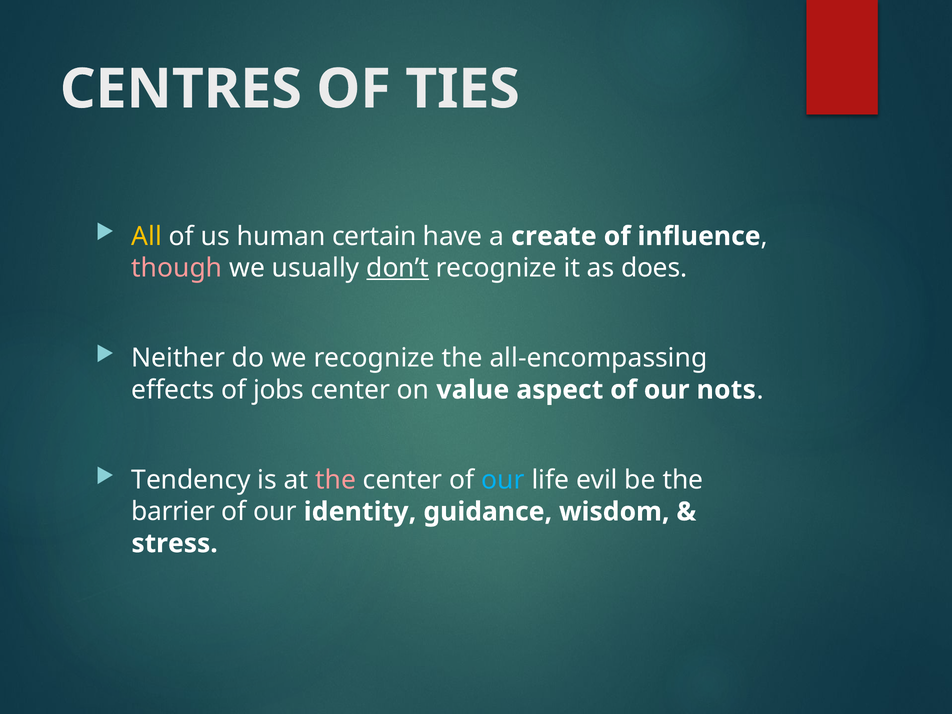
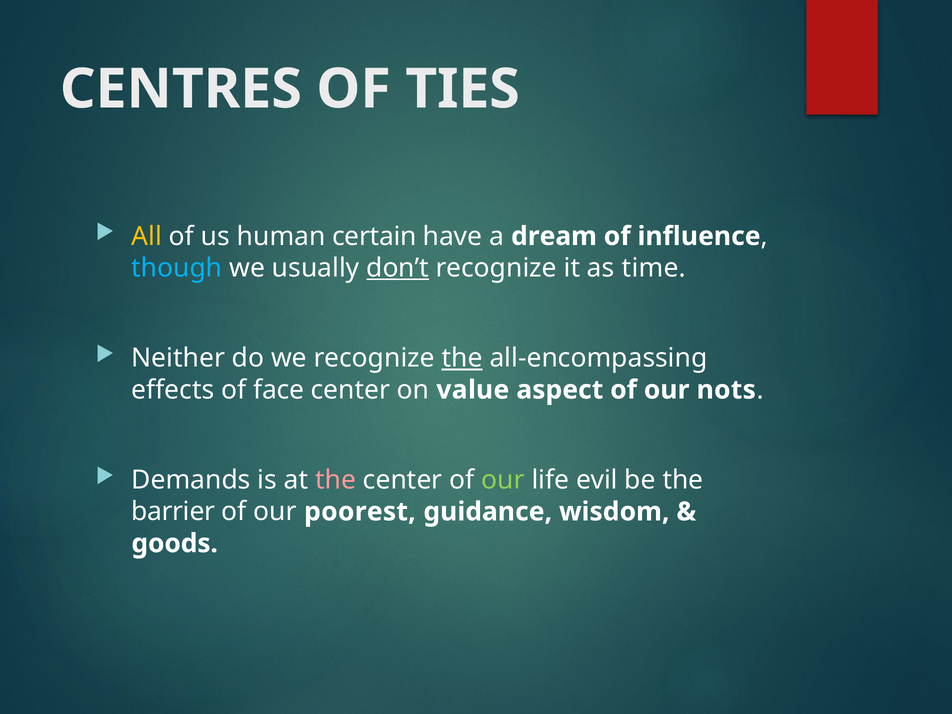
create: create -> dream
though colour: pink -> light blue
does: does -> time
the at (462, 358) underline: none -> present
jobs: jobs -> face
Tendency: Tendency -> Demands
our at (503, 480) colour: light blue -> light green
identity: identity -> poorest
stress: stress -> goods
